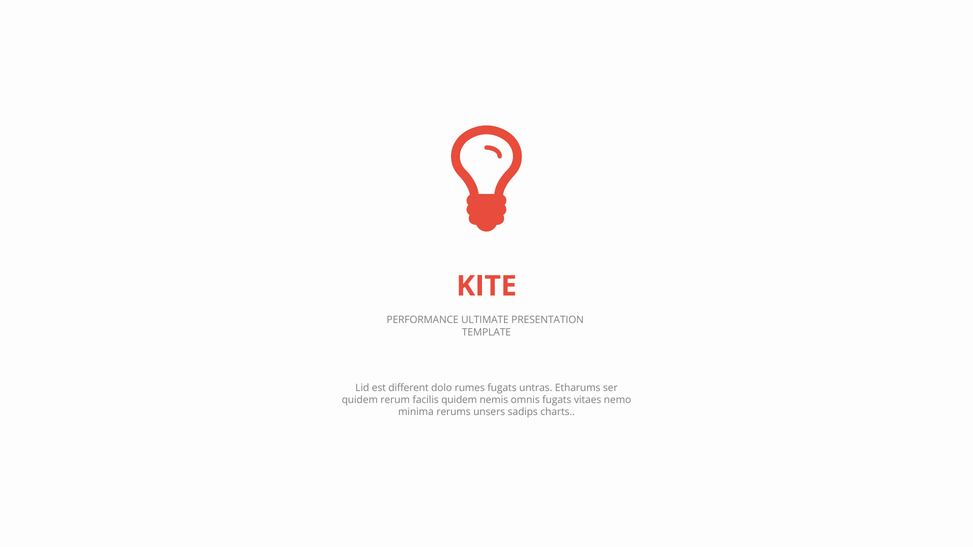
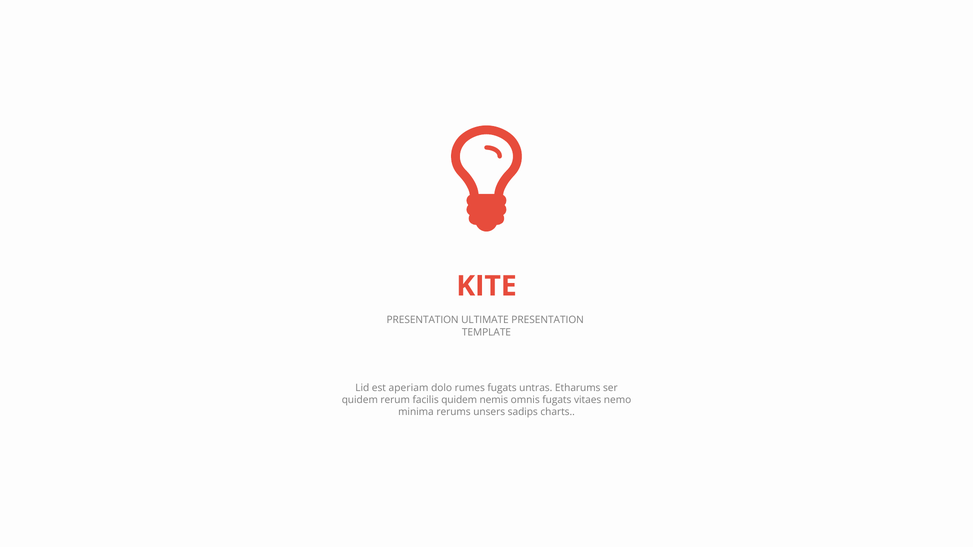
PERFORMANCE at (423, 320): PERFORMANCE -> PRESENTATION
different: different -> aperiam
